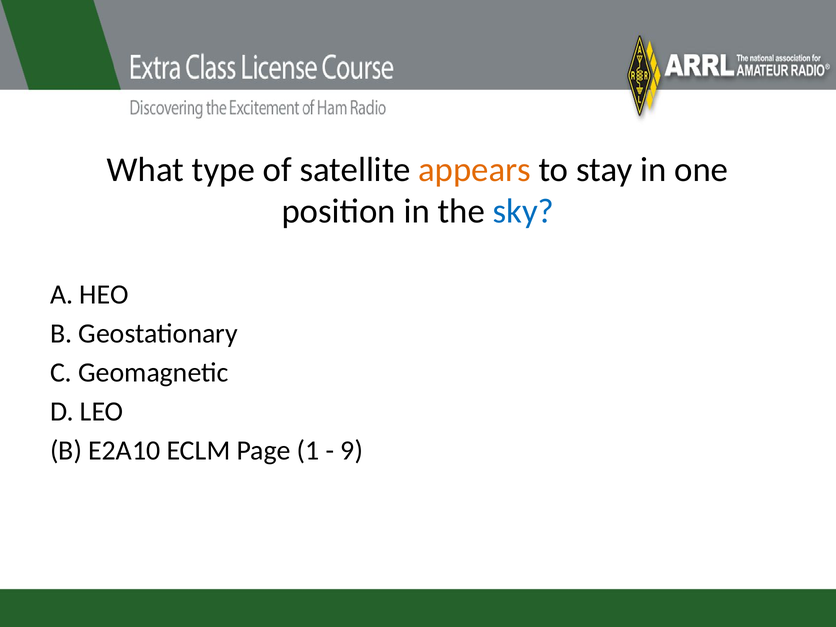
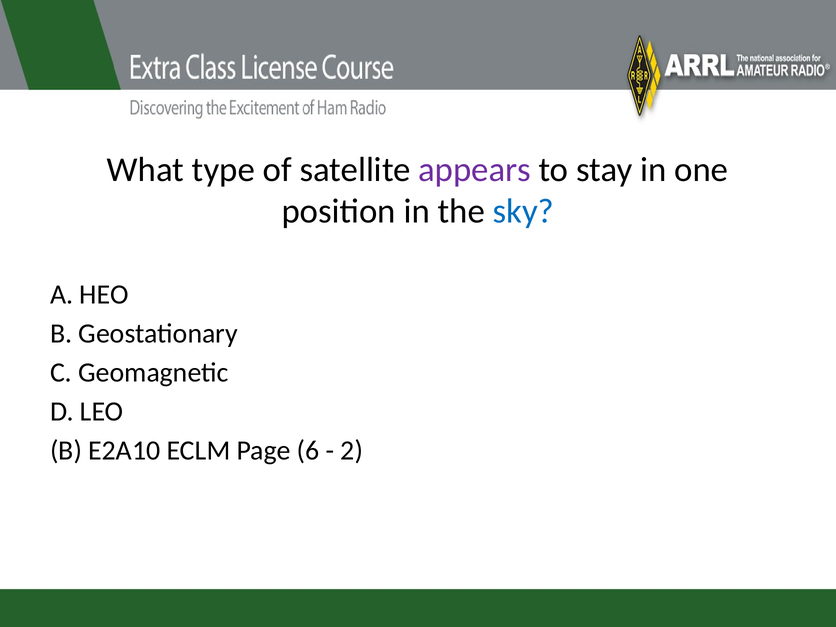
appears colour: orange -> purple
1: 1 -> 6
9: 9 -> 2
